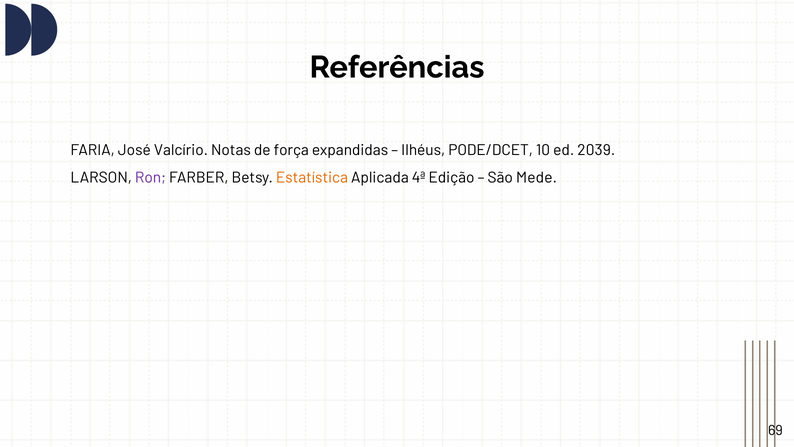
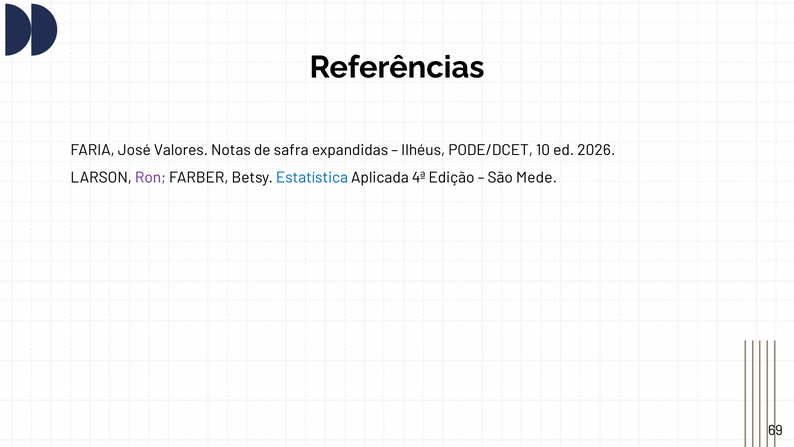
Valcírio: Valcírio -> Valores
força: força -> safra
2039: 2039 -> 2026
Estatística colour: orange -> blue
